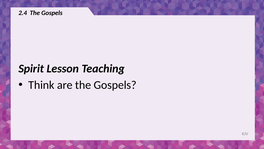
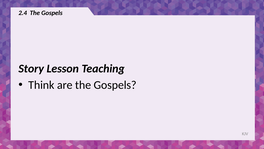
Spirit: Spirit -> Story
